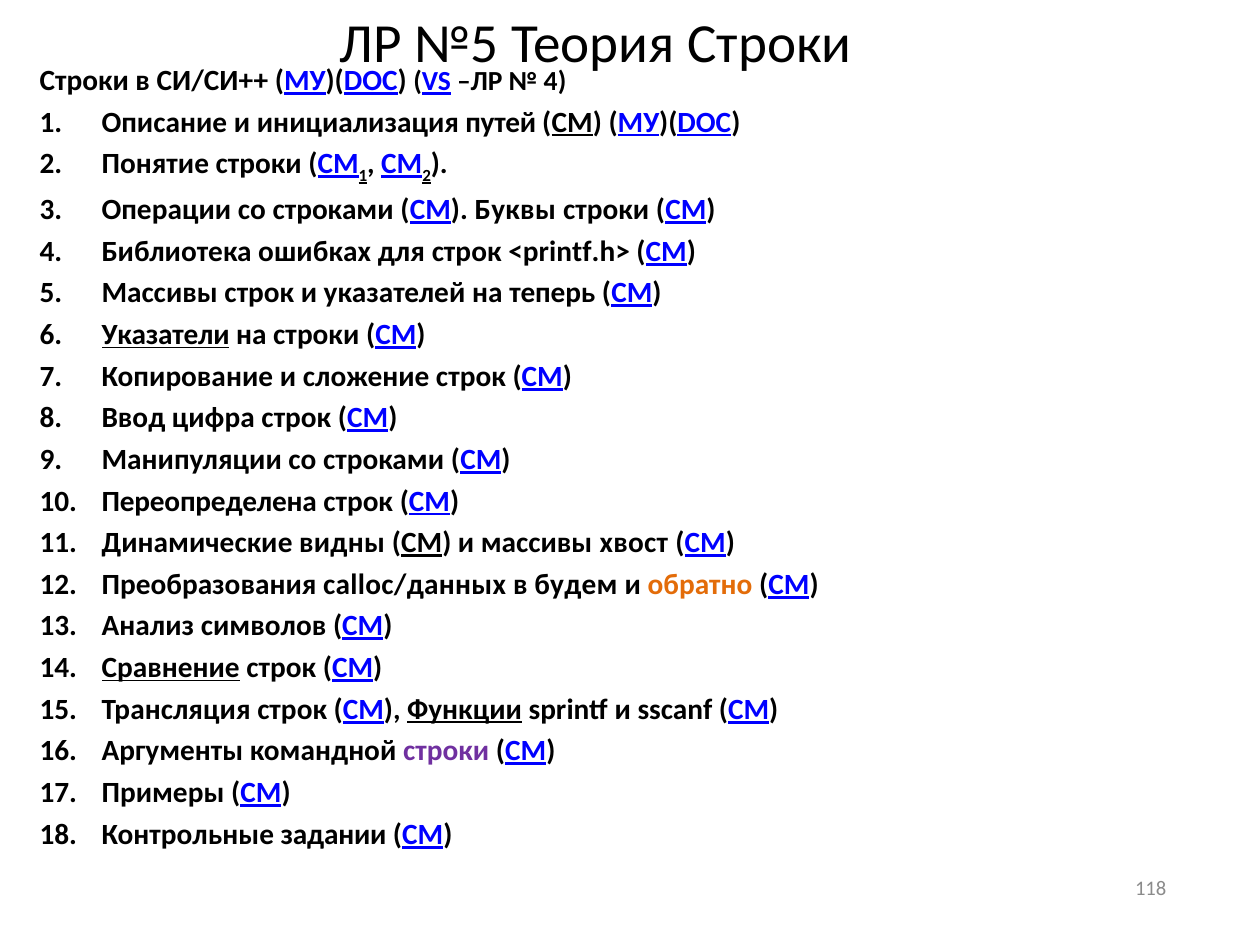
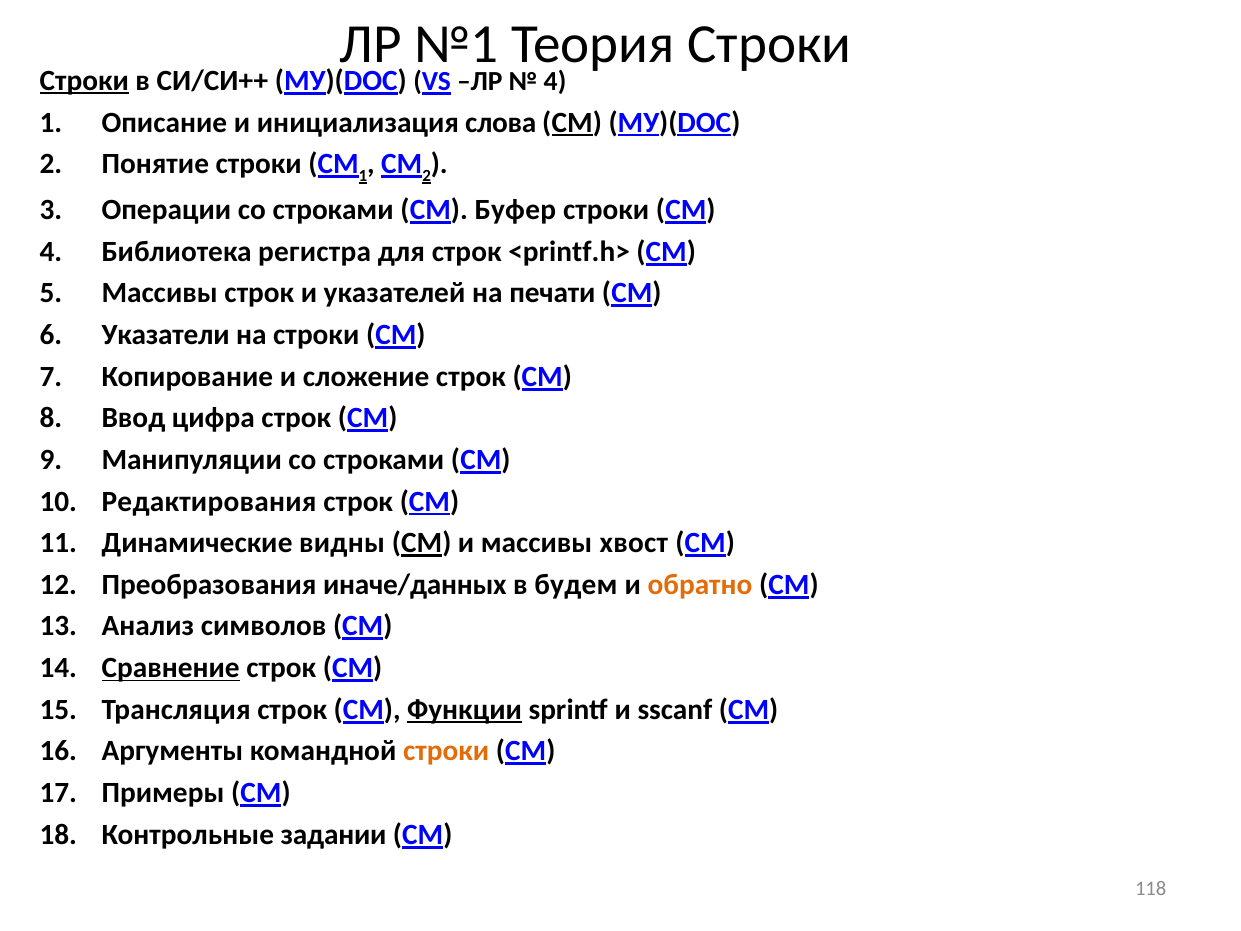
№5: №5 -> №1
Строки at (84, 81) underline: none -> present
путей: путей -> слова
Буквы: Буквы -> Буфер
ошибках: ошибках -> регистра
теперь: теперь -> печати
Указатели underline: present -> none
Переопределена: Переопределена -> Редактирования
calloc/данных: calloc/данных -> иначе/данных
строки at (446, 751) colour: purple -> orange
